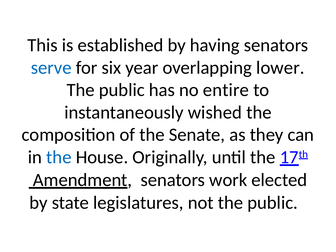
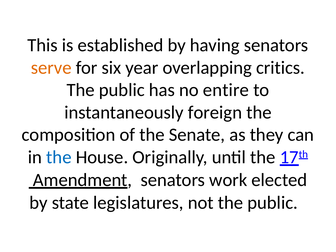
serve colour: blue -> orange
lower: lower -> critics
wished: wished -> foreign
